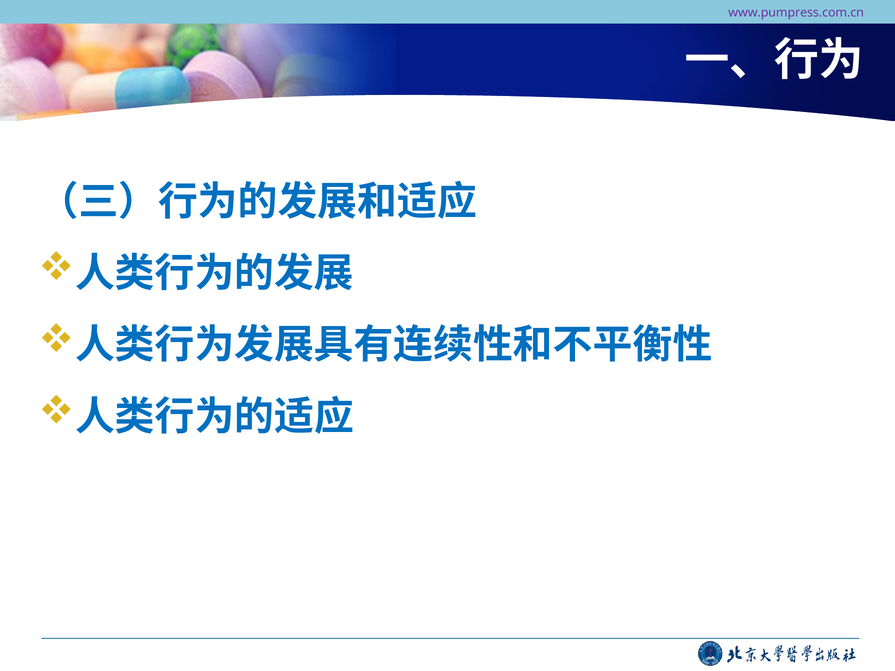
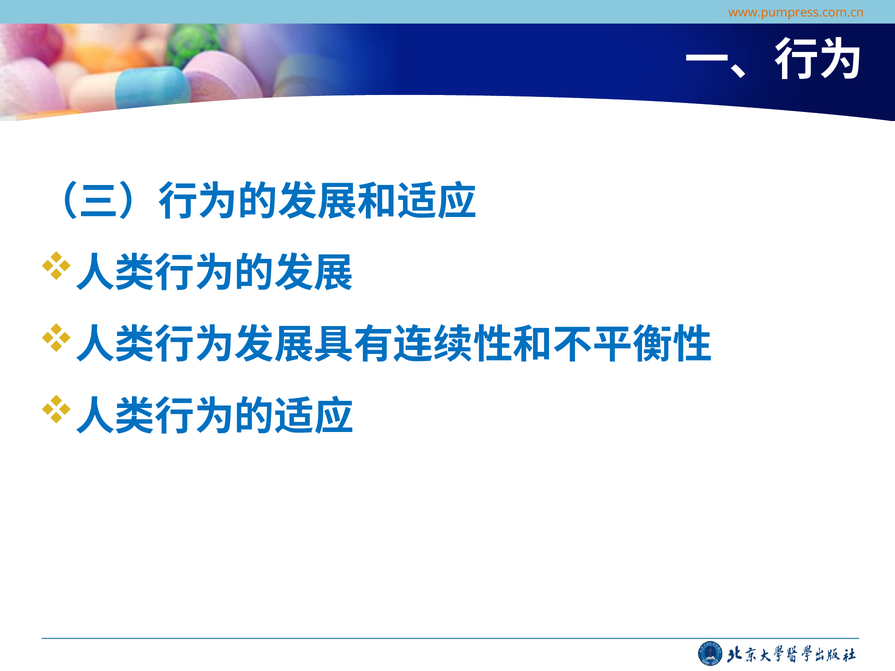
www.pumpress.com.cn colour: purple -> orange
